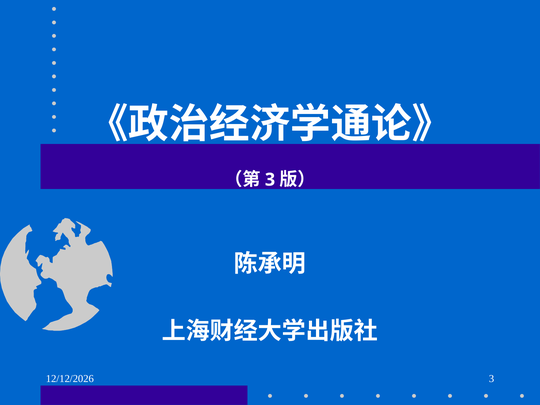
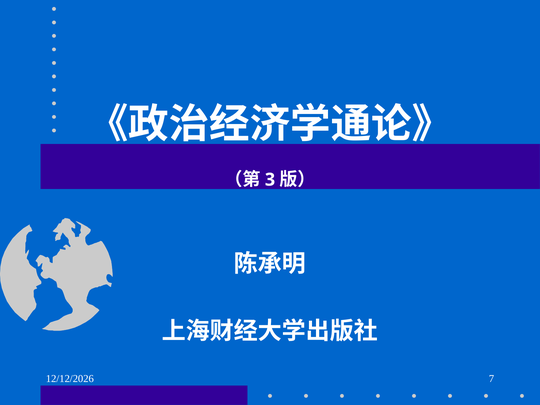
3 at (491, 379): 3 -> 7
